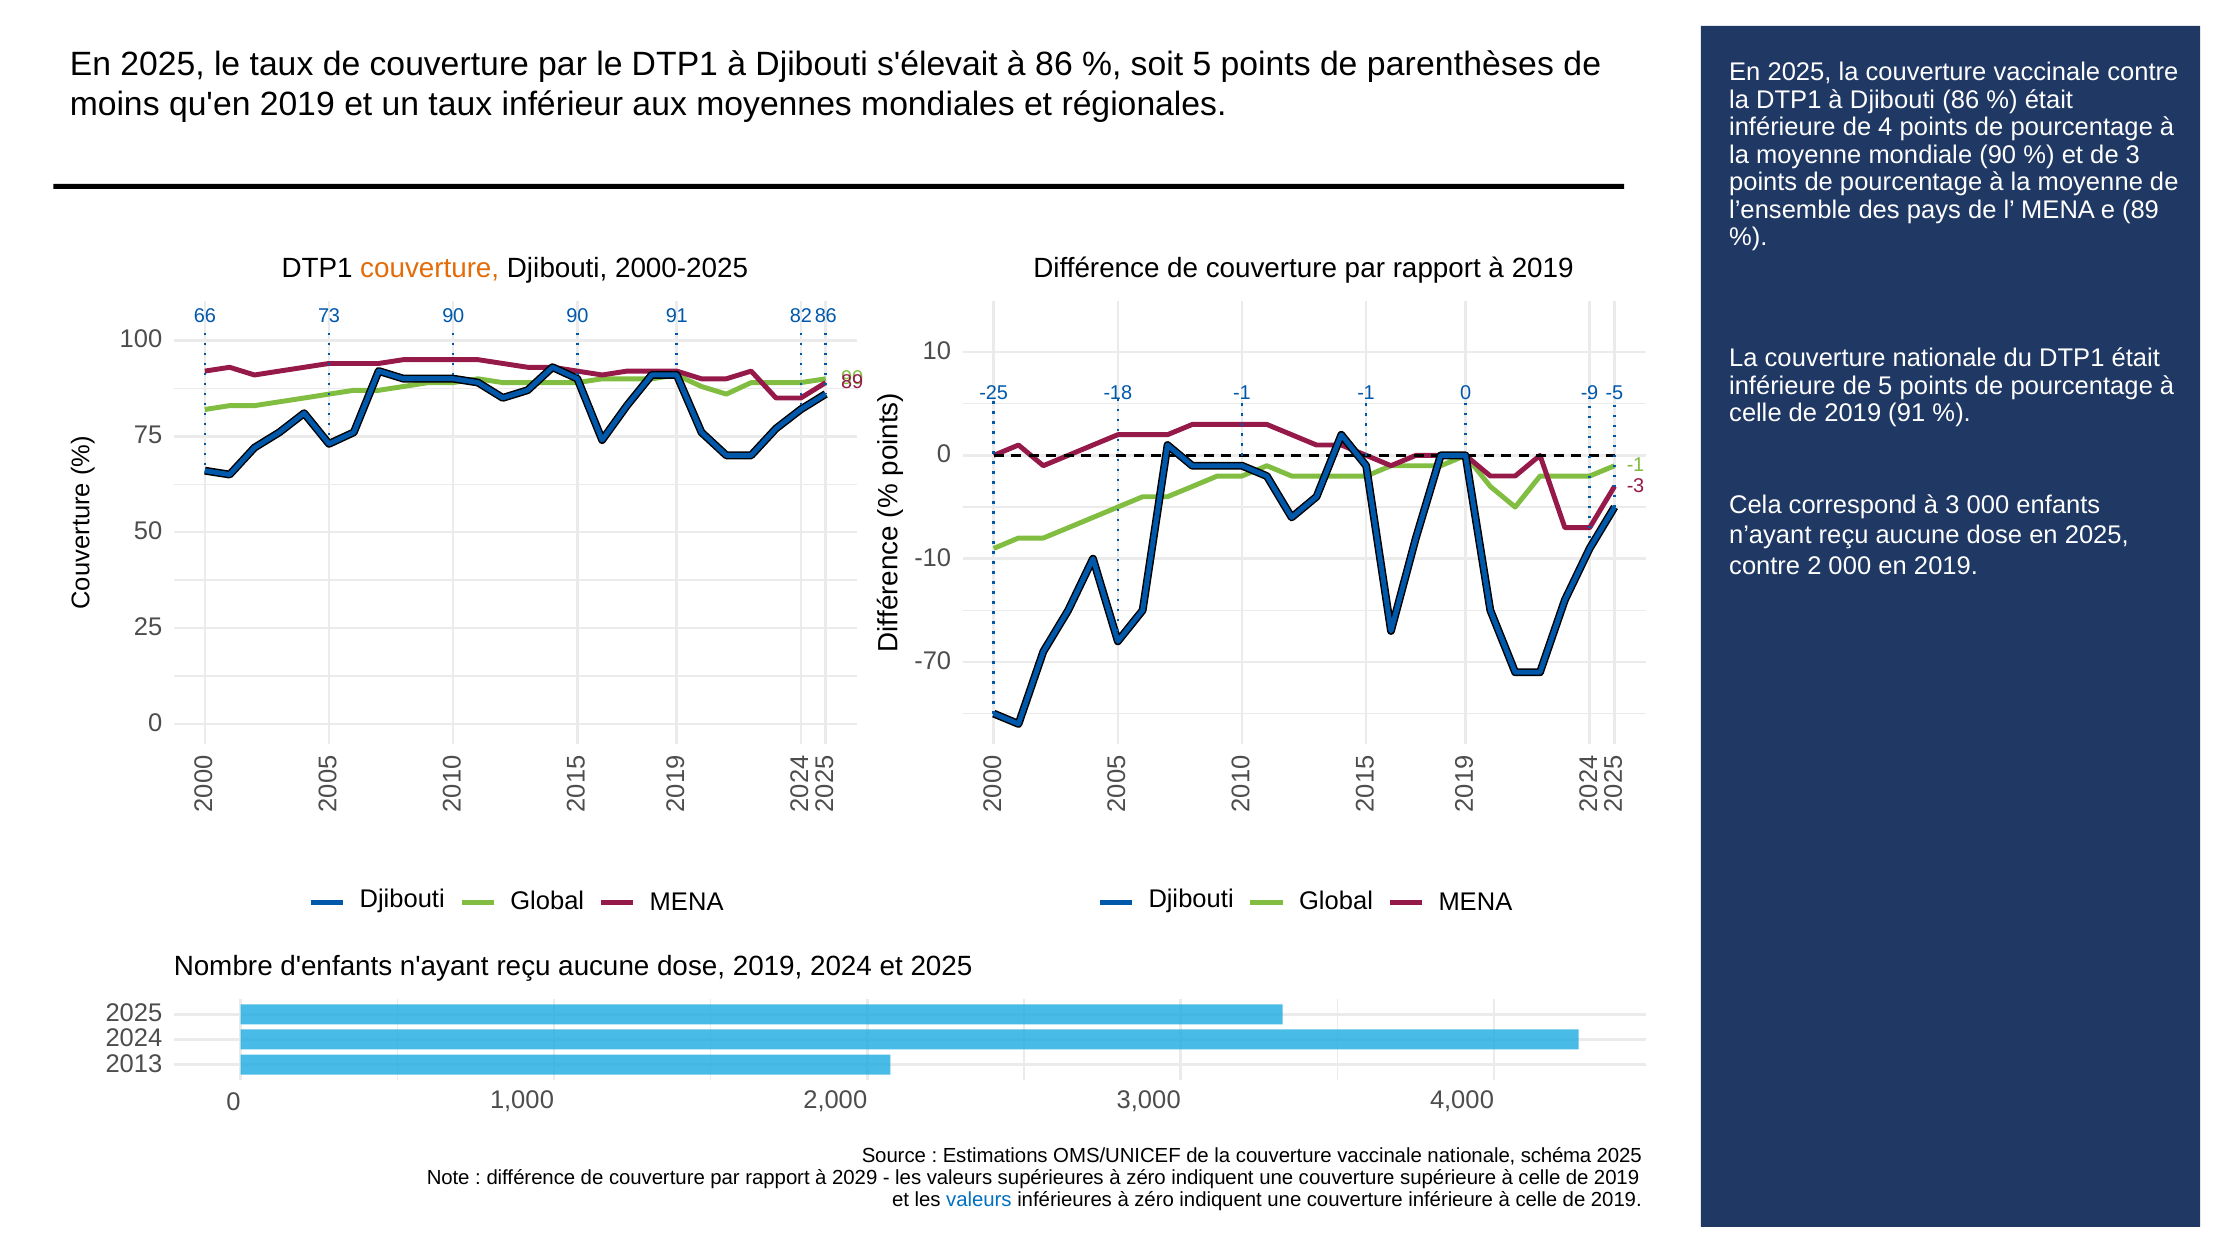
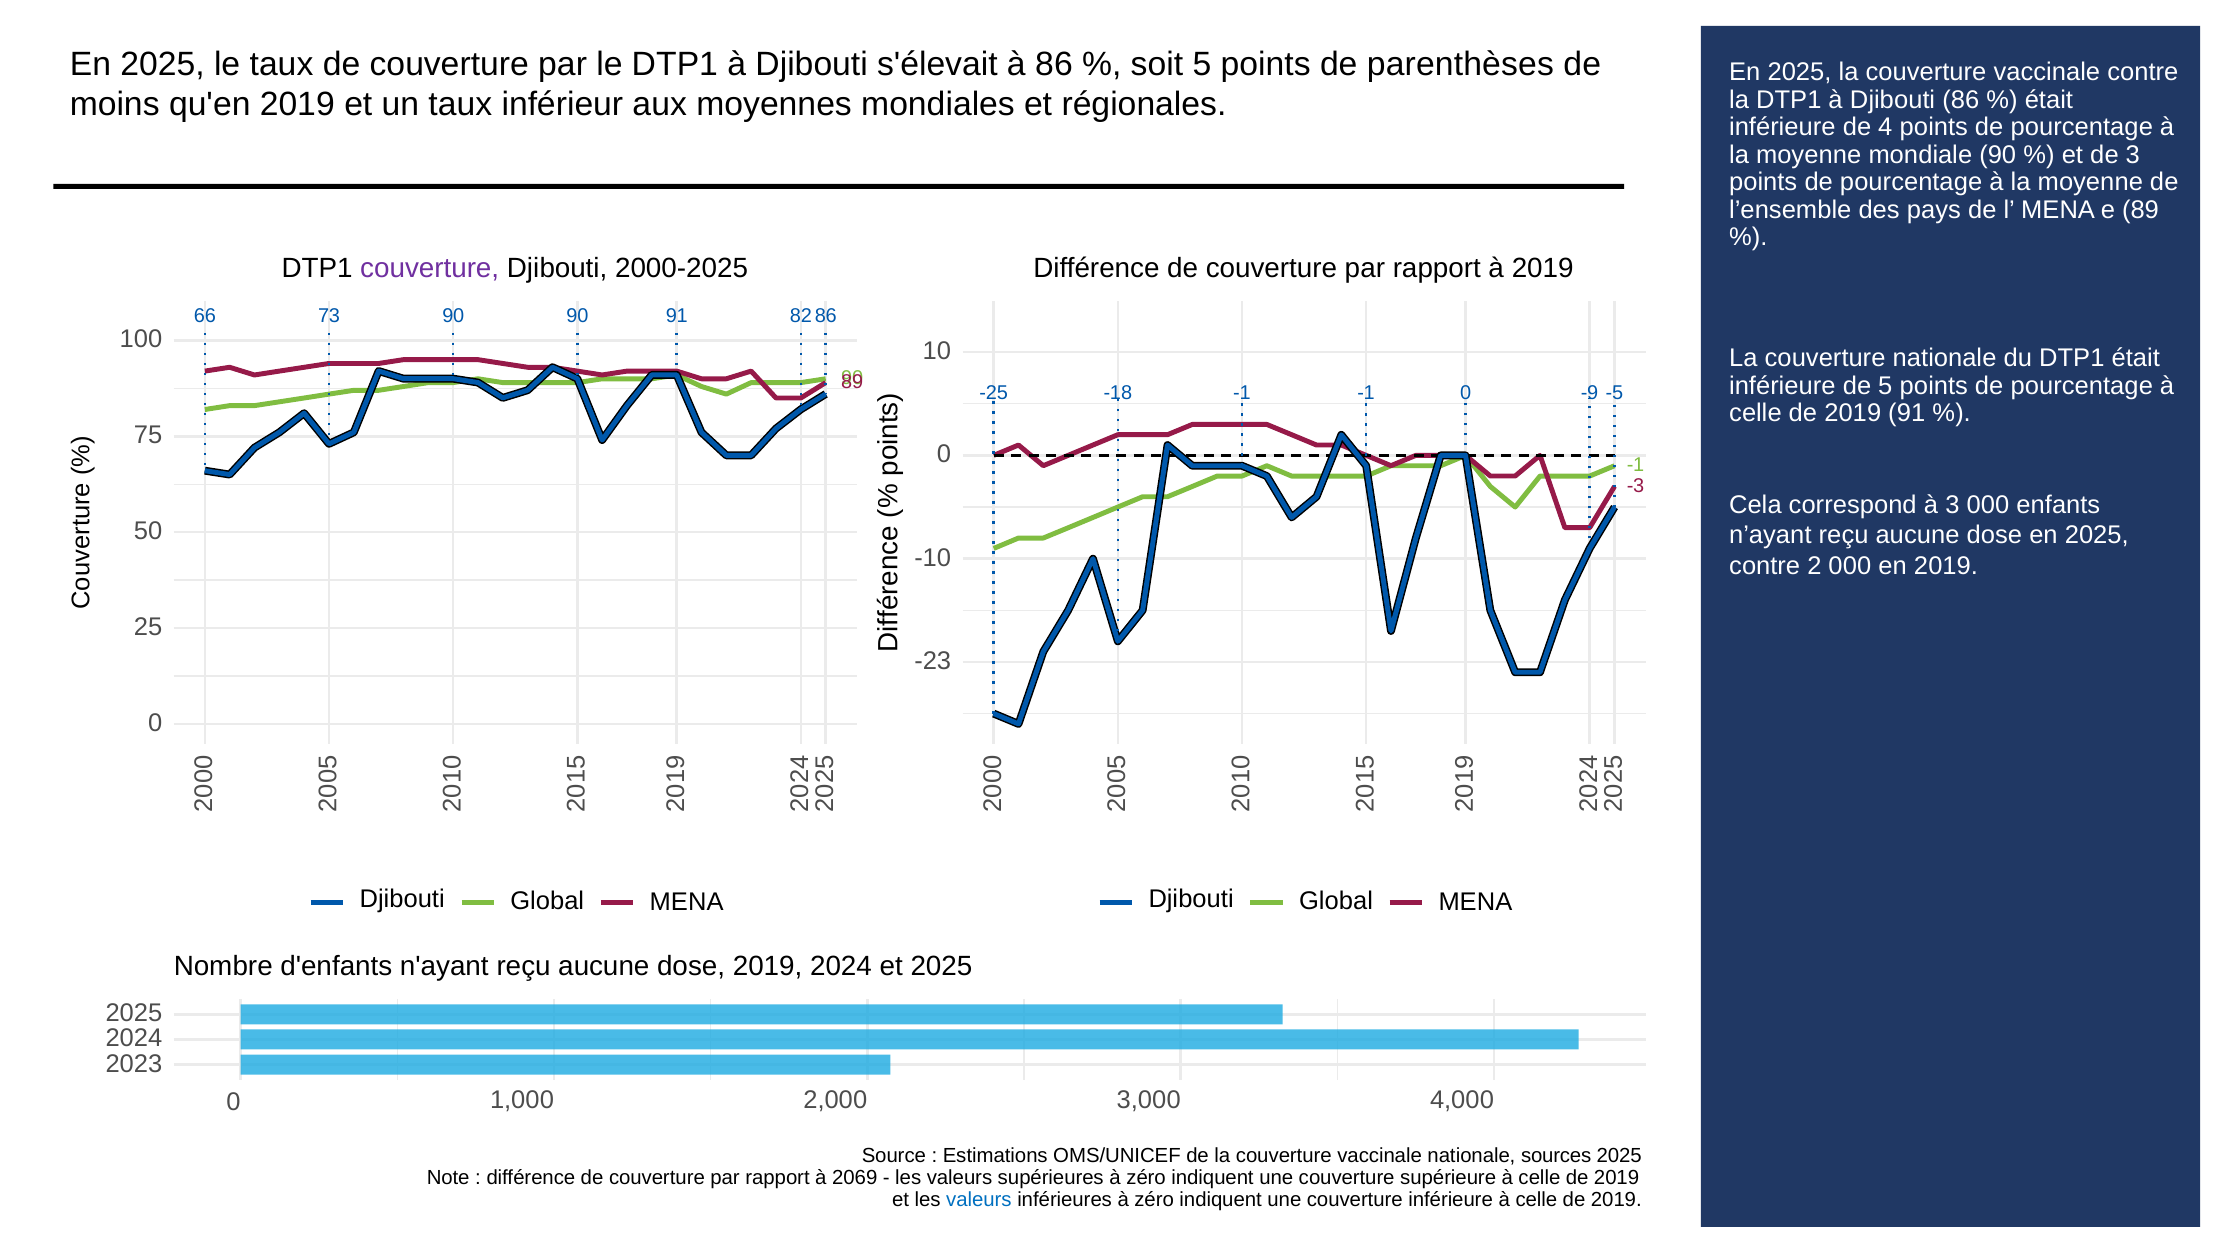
couverture at (430, 269) colour: orange -> purple
-70: -70 -> -23
2013: 2013 -> 2023
schéma: schéma -> sources
2029: 2029 -> 2069
